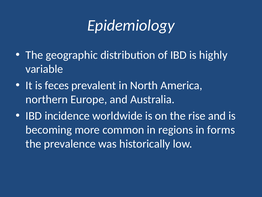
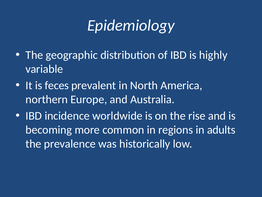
forms: forms -> adults
